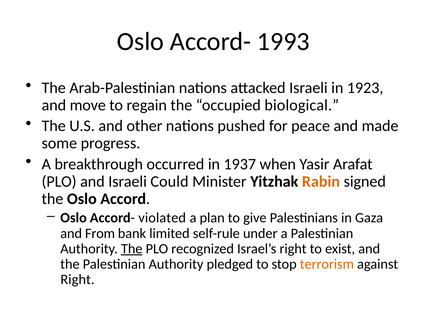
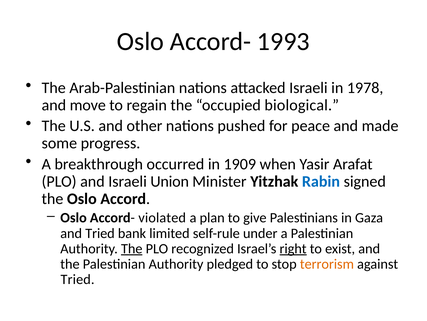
1923: 1923 -> 1978
1937: 1937 -> 1909
Could: Could -> Union
Rabin colour: orange -> blue
and From: From -> Tried
right at (293, 248) underline: none -> present
Right at (78, 279): Right -> Tried
